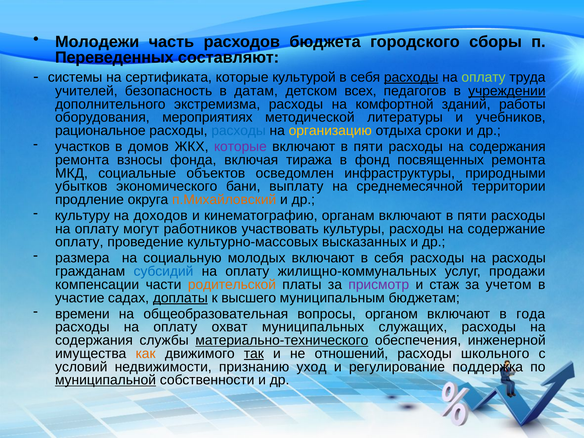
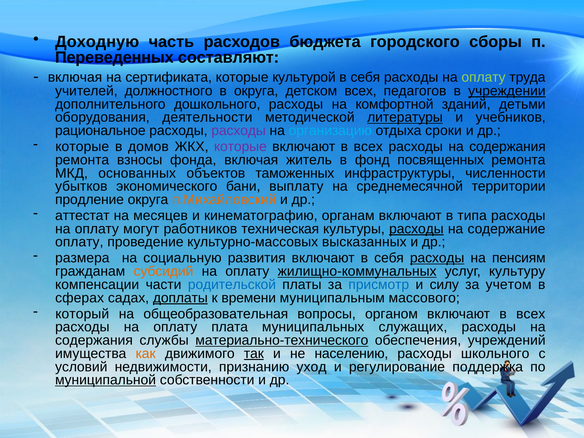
Молодежи: Молодежи -> Доходную
системы at (75, 77): системы -> включая
расходы at (411, 77) underline: present -> none
безопасность: безопасность -> должностного
в датам: датам -> округа
экстремизма: экстремизма -> дошкольного
работы: работы -> детьми
мероприятиях: мероприятиях -> деятельности
литературы underline: none -> present
расходы at (239, 131) colour: blue -> purple
организацию colour: yellow -> light blue
участков at (82, 147): участков -> которые
пяти at (368, 147): пяти -> всех
тиража: тиража -> житель
социальные: социальные -> основанных
осведомлен: осведомлен -> таможенных
природными: природными -> численности
культуру: культуру -> аттестат
доходов: доходов -> месяцев
пяти at (472, 216): пяти -> типа
участвовать: участвовать -> техническая
расходы at (416, 229) underline: none -> present
молодых: молодых -> развития
расходы at (437, 258) underline: none -> present
на расходы: расходы -> пенсиям
субсидий colour: blue -> orange
жилищно-коммунальных underline: none -> present
продажи: продажи -> культуру
родительской colour: orange -> blue
присмотр colour: purple -> blue
стаж: стаж -> силу
участие: участие -> сферах
высшего: высшего -> времени
бюджетам: бюджетам -> массового
времени: времени -> который
года at (531, 314): года -> всех
охват: охват -> плата
инженерной: инженерной -> учреждений
отношений: отношений -> населению
